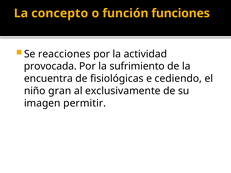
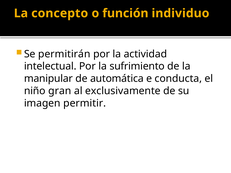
funciones: funciones -> individuo
reacciones: reacciones -> permitirán
provocada: provocada -> intelectual
encuentra: encuentra -> manipular
fisiológicas: fisiológicas -> automática
cediendo: cediendo -> conducta
